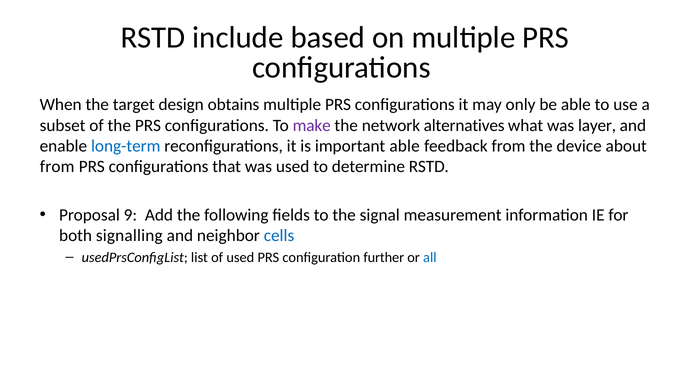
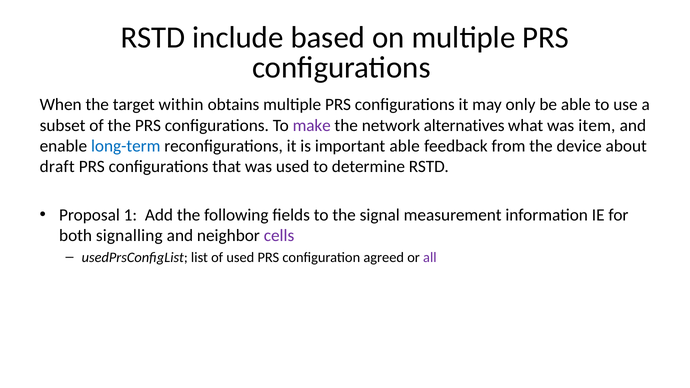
design: design -> within
layer: layer -> item
from at (57, 167): from -> draft
9: 9 -> 1
cells colour: blue -> purple
further: further -> agreed
all colour: blue -> purple
